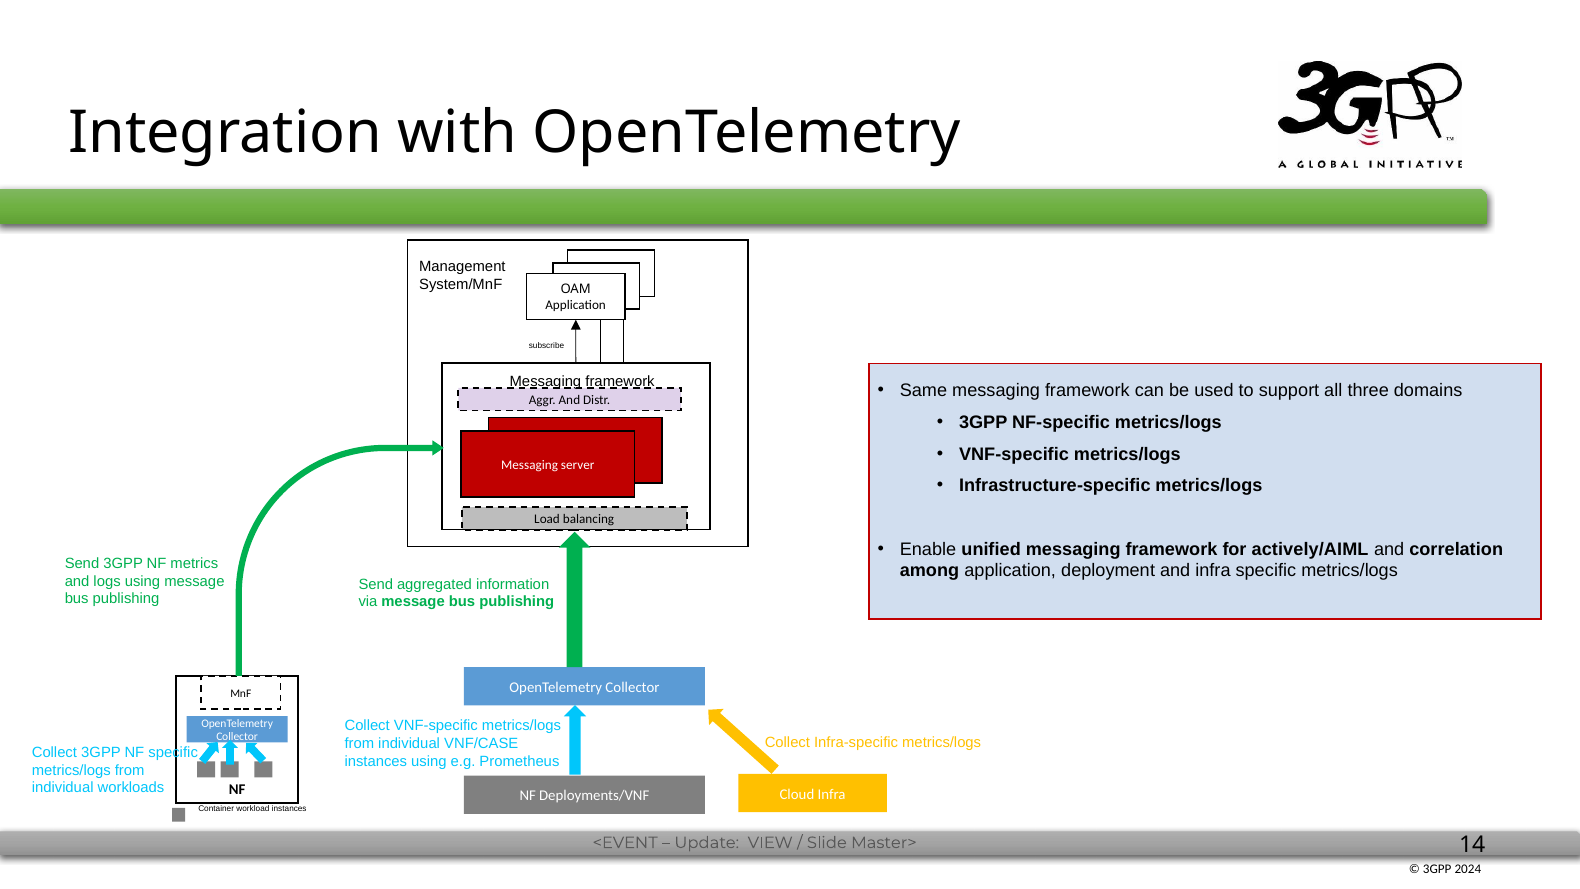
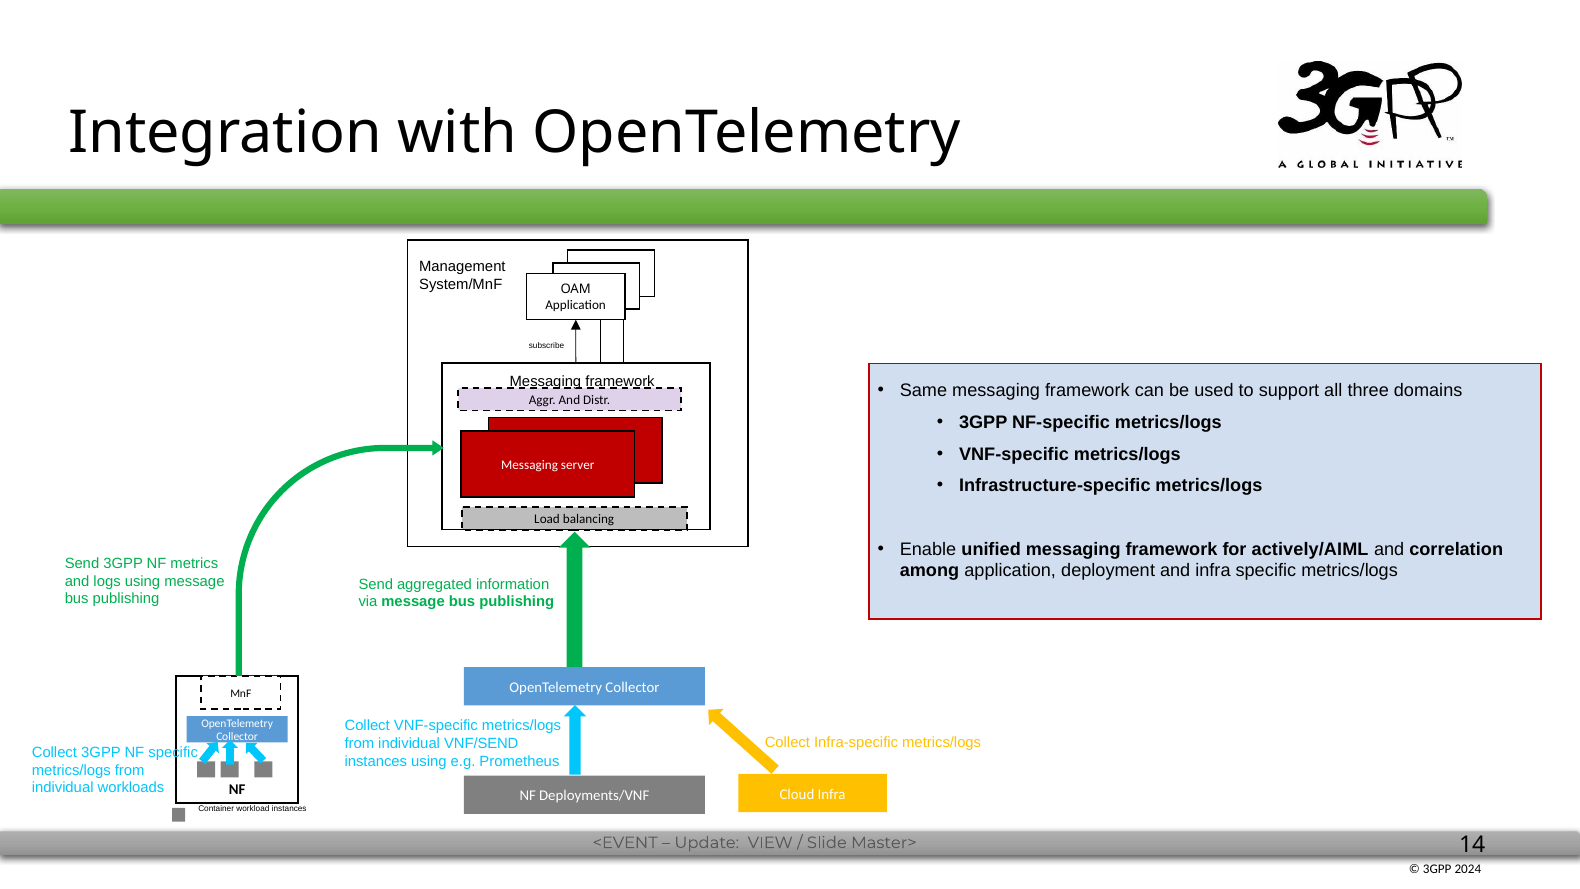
VNF/CASE: VNF/CASE -> VNF/SEND
